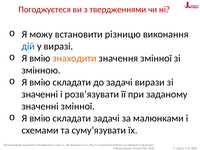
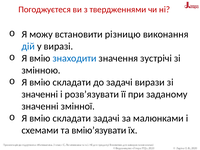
знаходити colour: orange -> blue
значення змінної: змінної -> зустрічі
суму’язувати: суму’язувати -> вмію’язувати
